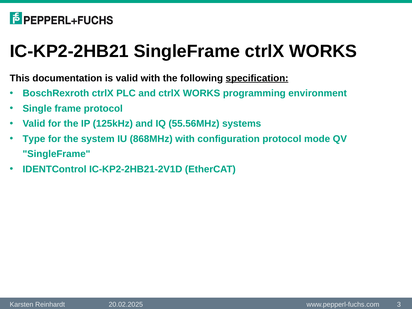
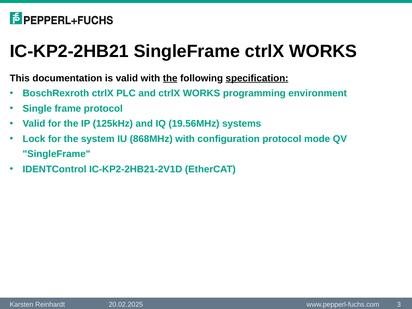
the at (170, 78) underline: none -> present
55.56MHz: 55.56MHz -> 19.56MHz
Type: Type -> Lock
